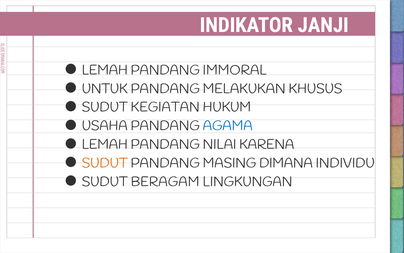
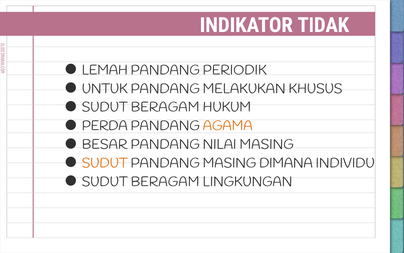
JANJI: JANJI -> TIDAK
IMMORAL: IMMORAL -> PERIODIK
KEGIATAN at (165, 107): KEGIATAN -> BERAGAM
USAHA: USAHA -> PERDA
AGAMA colour: blue -> orange
LEMAH at (105, 144): LEMAH -> BESAR
NILAI KARENA: KARENA -> MASING
